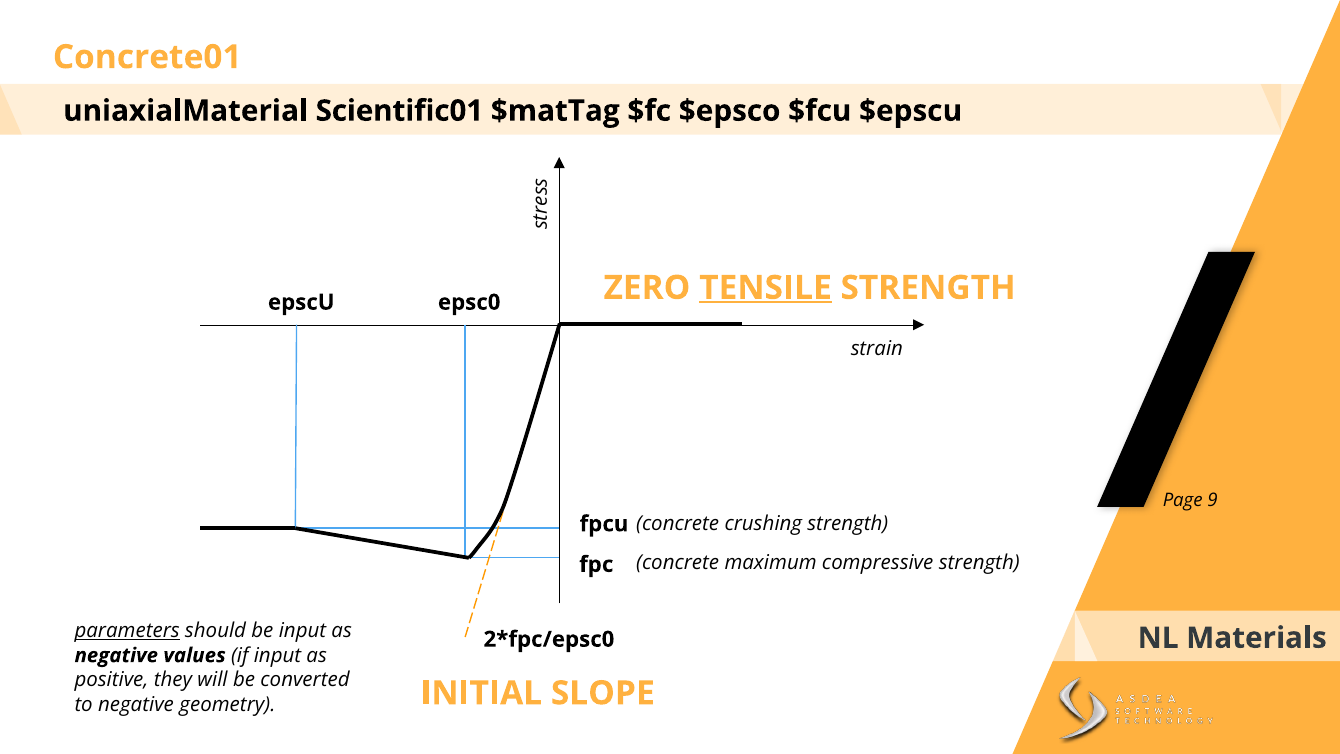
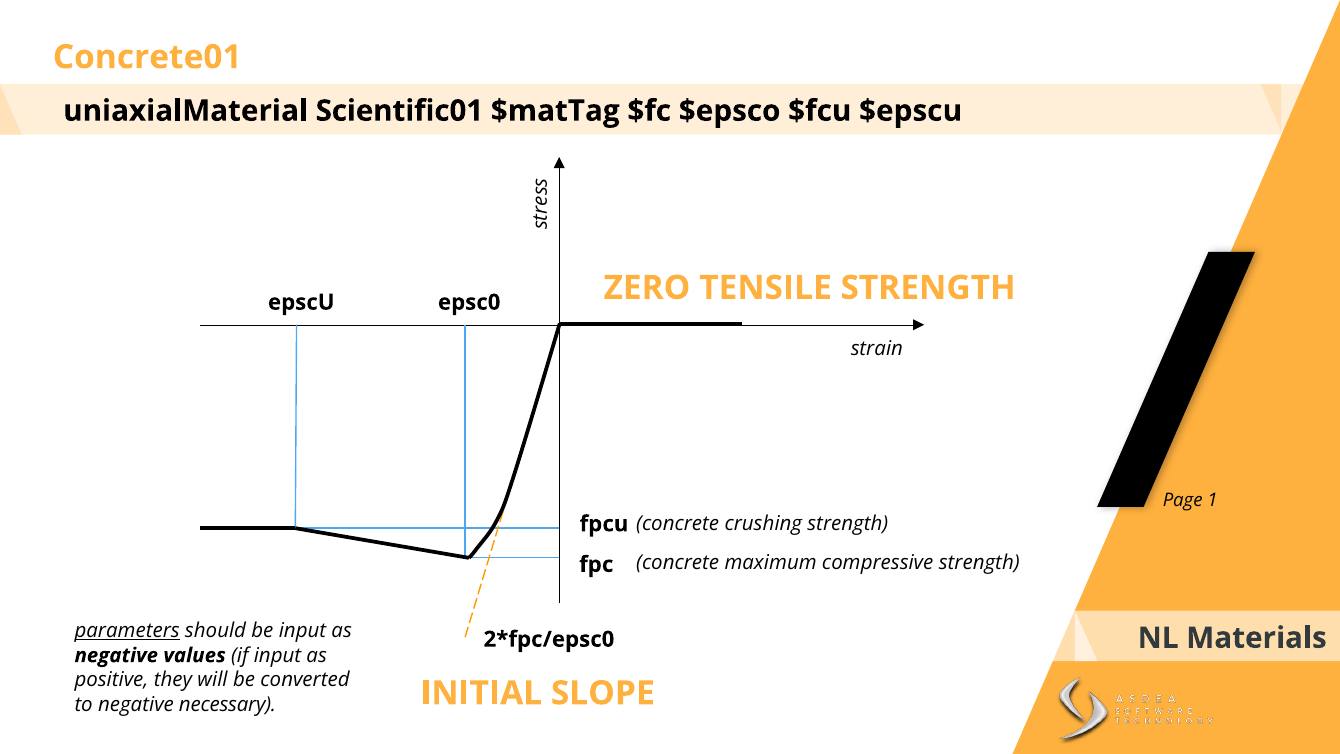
TENSILE underline: present -> none
9: 9 -> 1
geometry: geometry -> necessary
